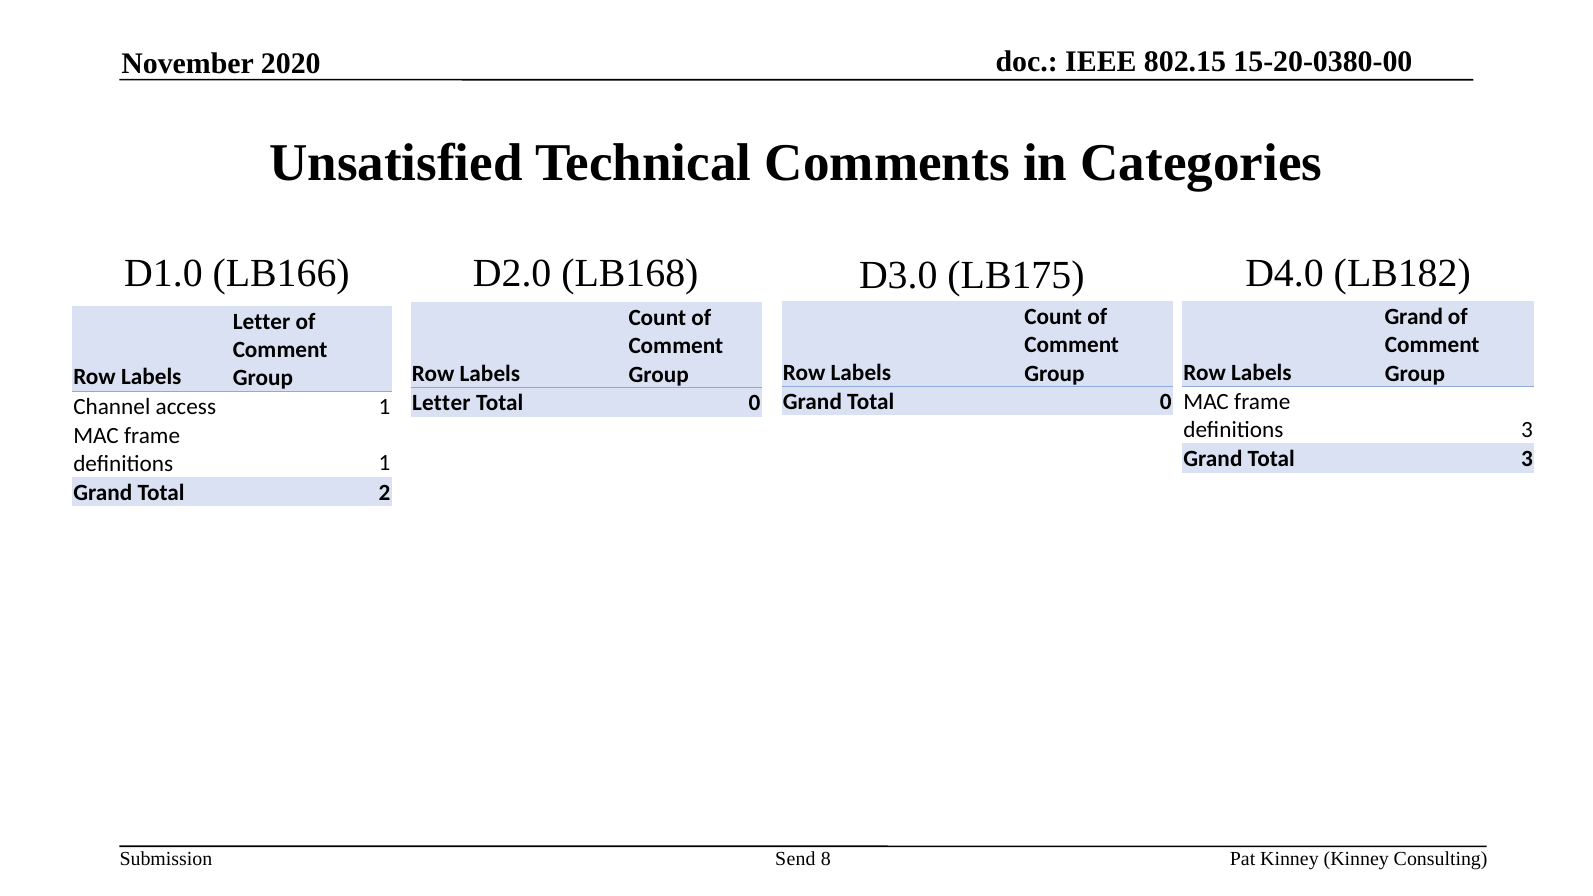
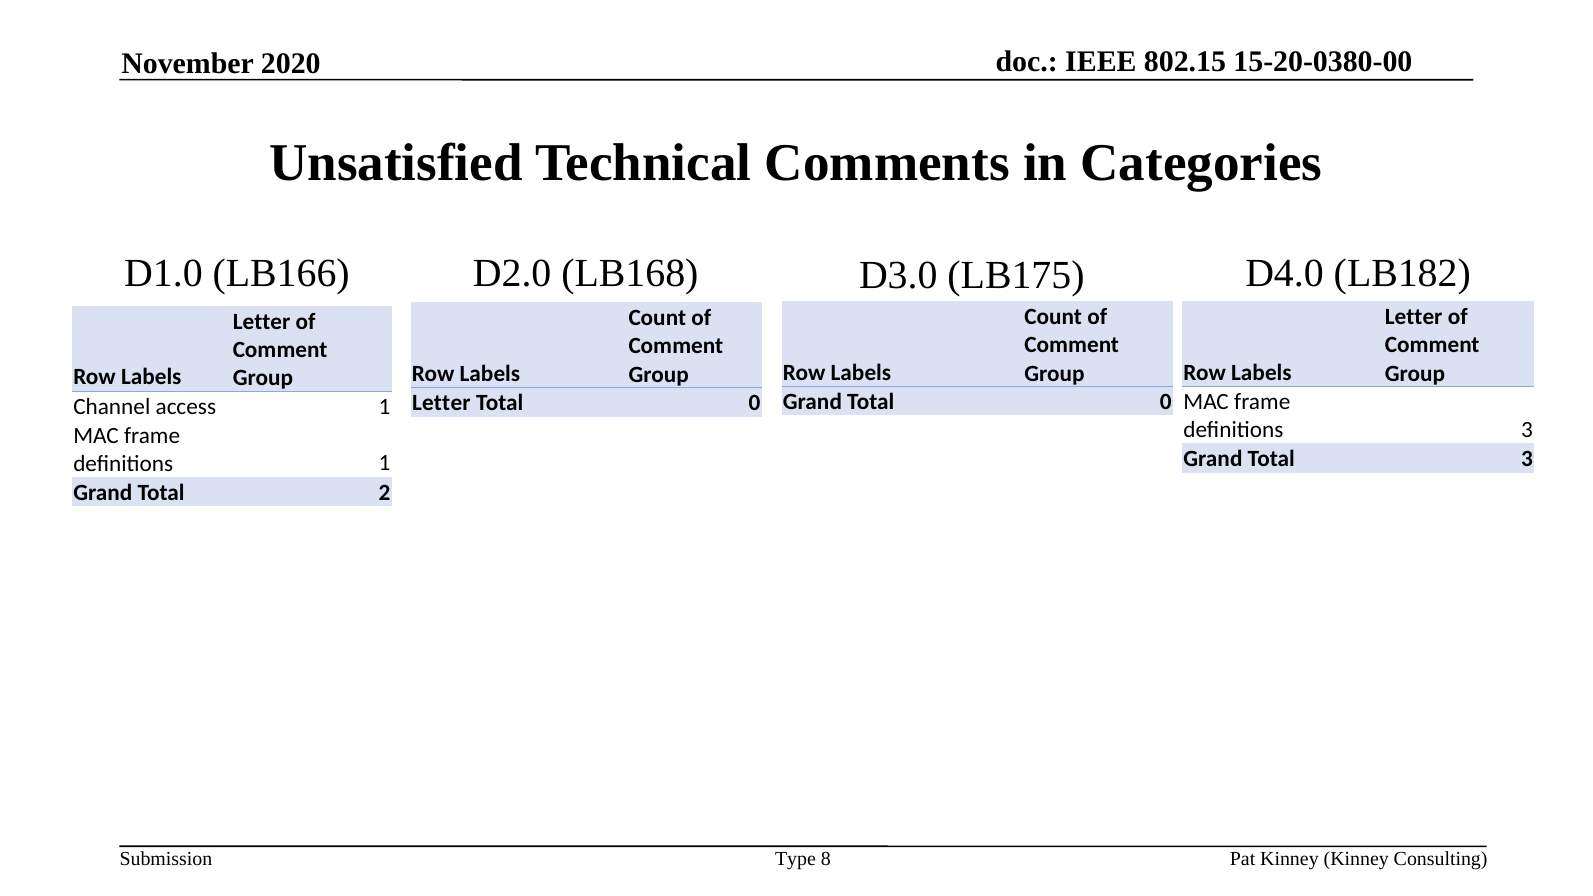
Grand at (1414, 317): Grand -> Letter
Send: Send -> Type
